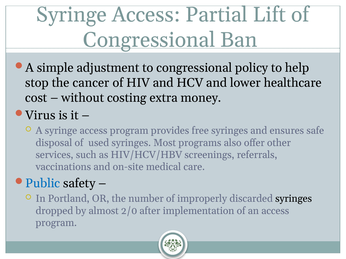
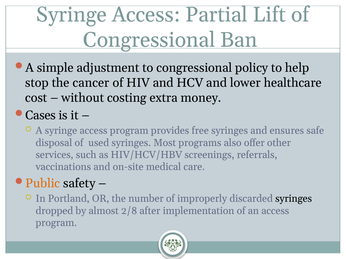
Virus: Virus -> Cases
Public colour: blue -> orange
2/0: 2/0 -> 2/8
